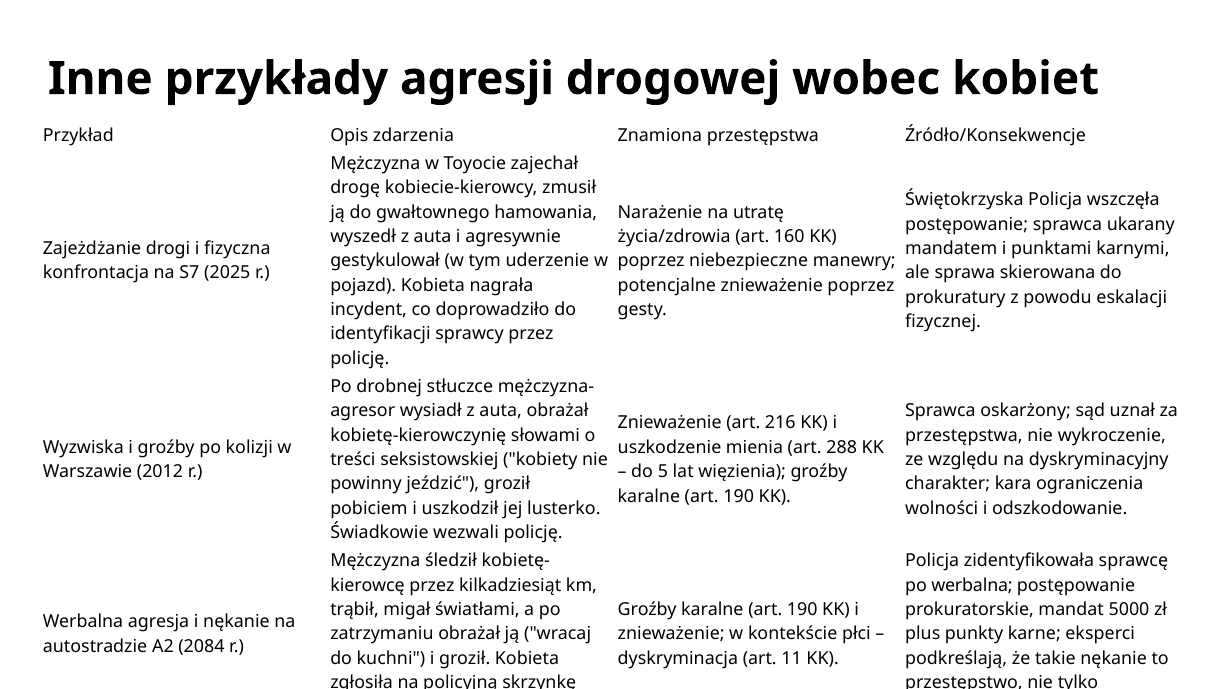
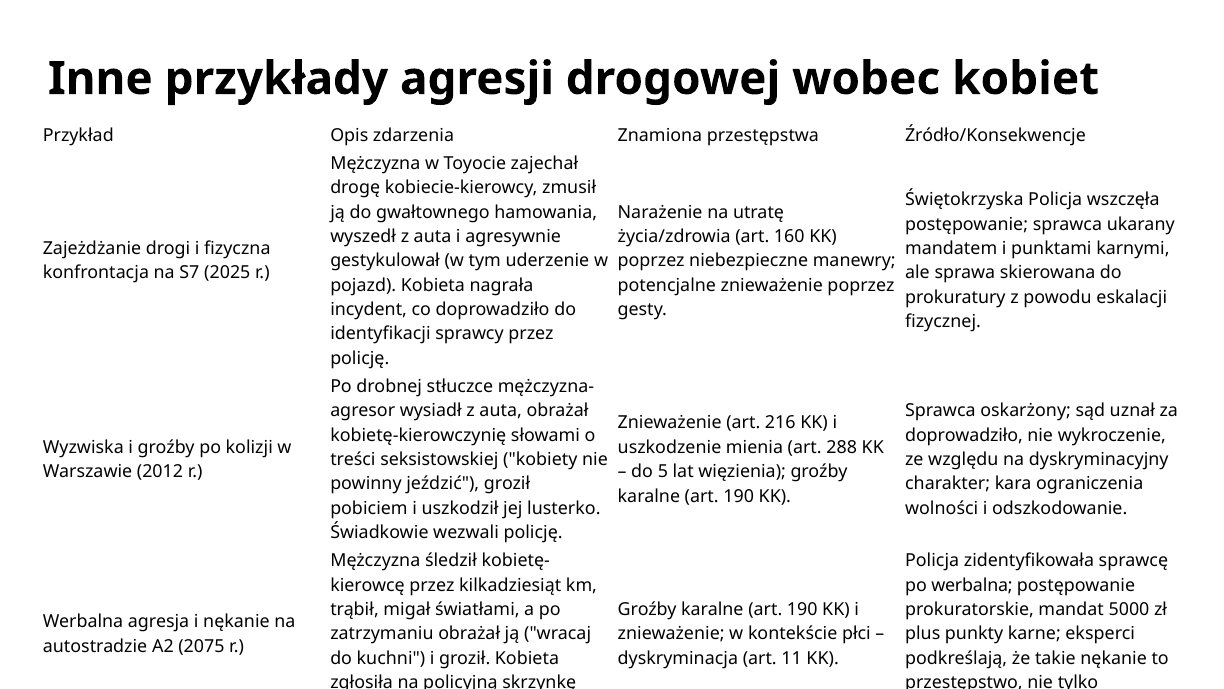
przestępstwa at (964, 435): przestępstwa -> doprowadziło
2084: 2084 -> 2075
